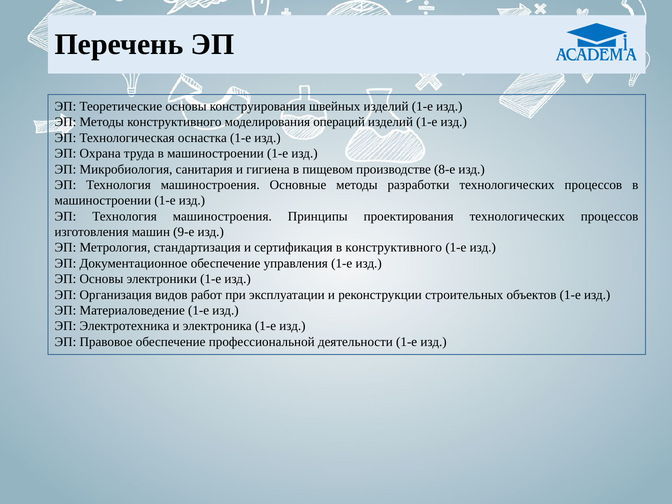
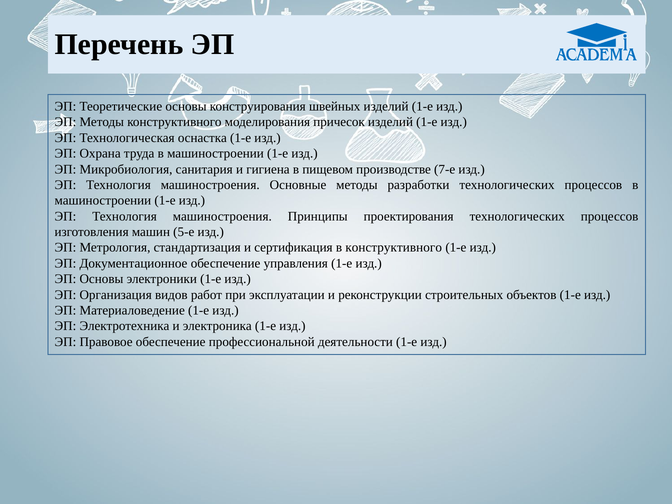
операций: операций -> причесок
8-е: 8-е -> 7-е
9-е: 9-е -> 5-е
